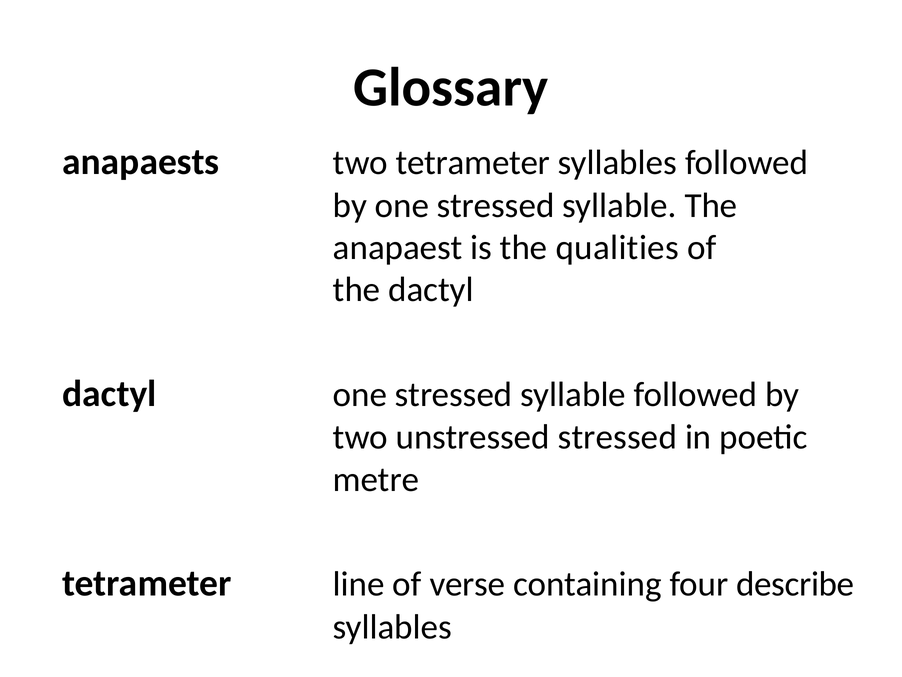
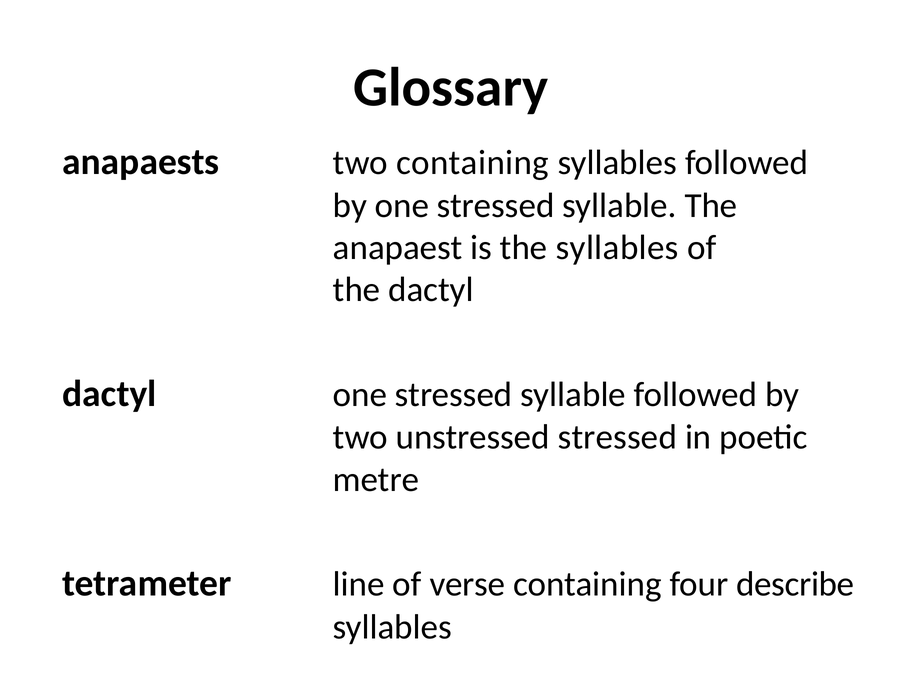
two tetrameter: tetrameter -> containing
the qualities: qualities -> syllables
